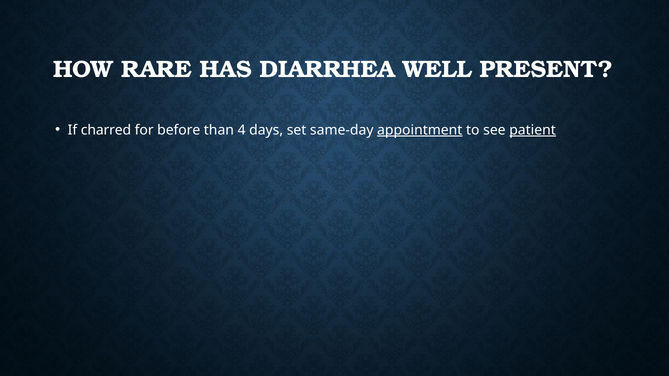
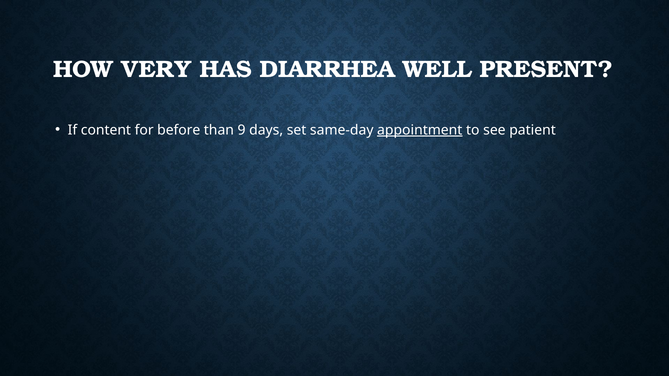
RARE: RARE -> VERY
charred: charred -> content
4: 4 -> 9
patient underline: present -> none
